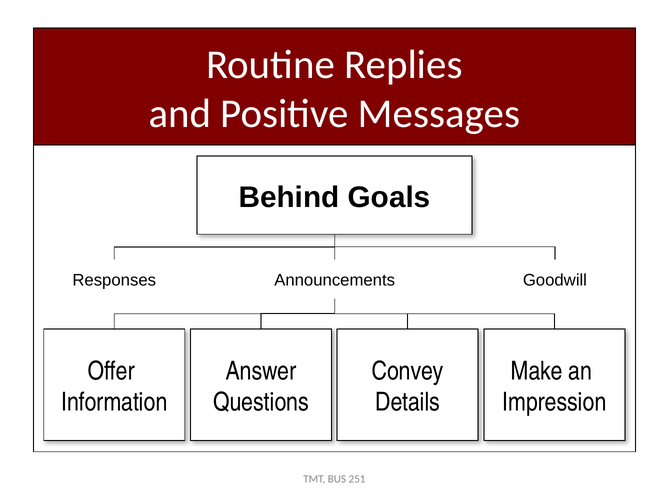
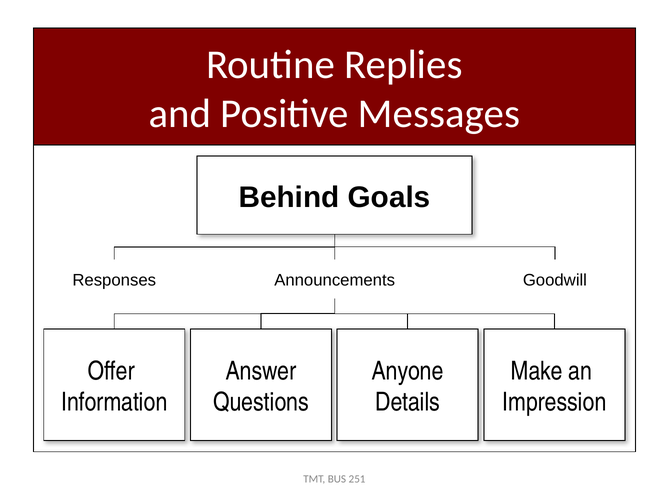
Convey: Convey -> Anyone
